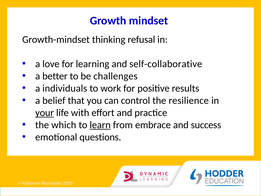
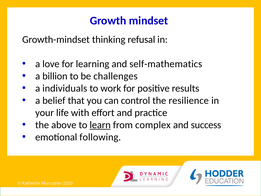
self-collaborative: self-collaborative -> self-mathematics
better: better -> billion
your underline: present -> none
which: which -> above
embrace: embrace -> complex
questions: questions -> following
